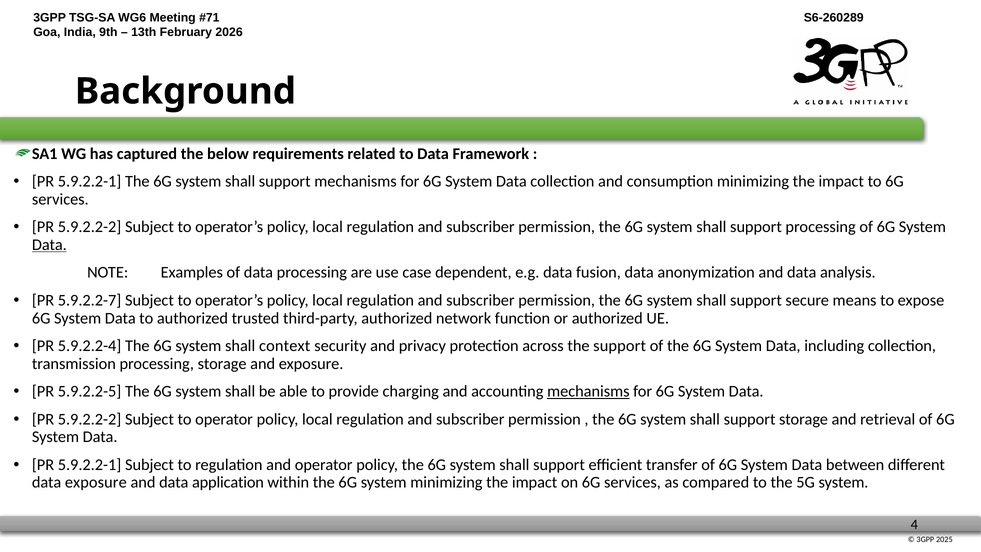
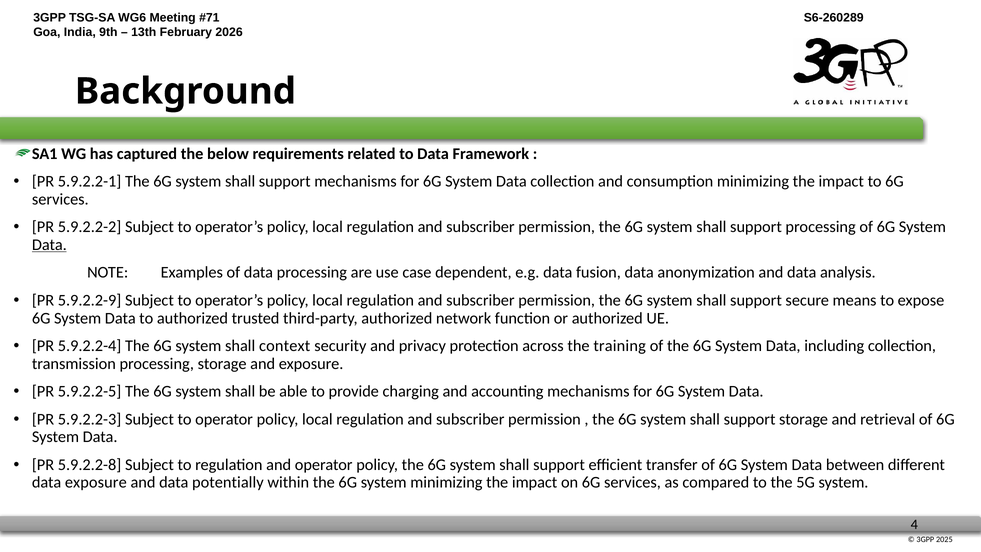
5.9.2.2-7: 5.9.2.2-7 -> 5.9.2.2-9
the support: support -> training
mechanisms at (588, 391) underline: present -> none
5.9.2.2-2 at (90, 419): 5.9.2.2-2 -> 5.9.2.2-3
5.9.2.2-1 at (90, 465): 5.9.2.2-1 -> 5.9.2.2-8
application: application -> potentially
